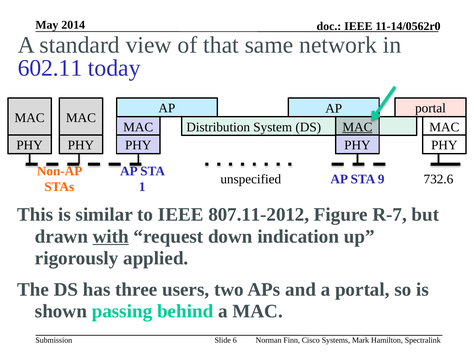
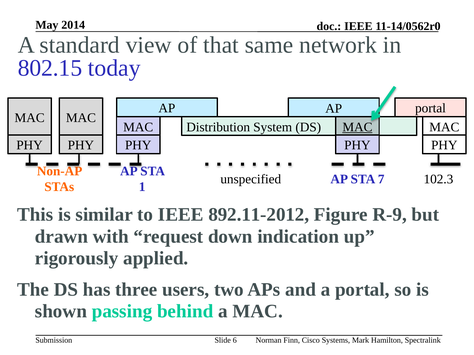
602.11: 602.11 -> 802.15
9: 9 -> 7
732.6: 732.6 -> 102.3
807.11-2012: 807.11-2012 -> 892.11-2012
R-7: R-7 -> R-9
with underline: present -> none
